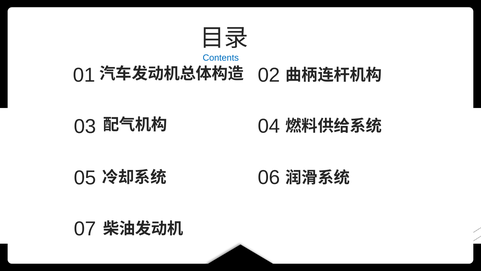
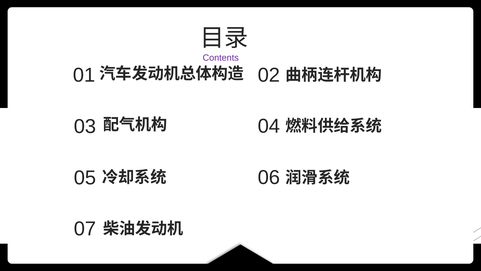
Contents colour: blue -> purple
